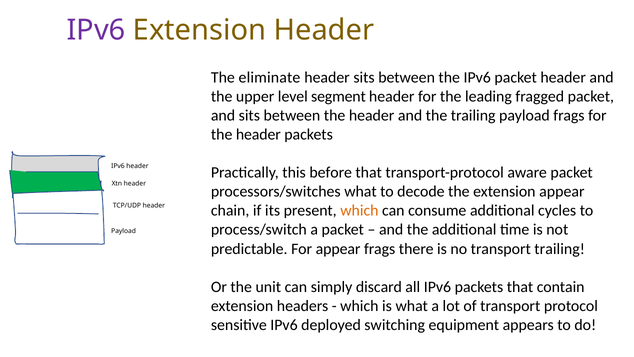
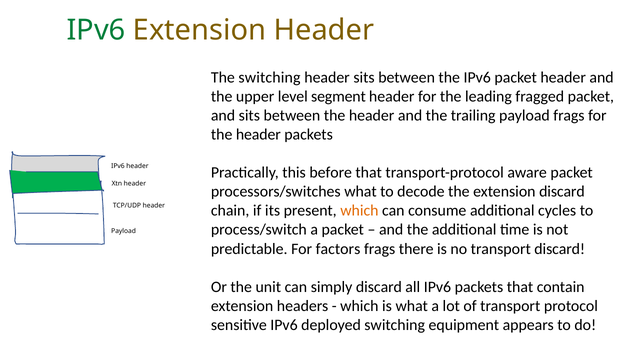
IPv6 at (96, 30) colour: purple -> green
The eliminate: eliminate -> switching
extension appear: appear -> discard
For appear: appear -> factors
transport trailing: trailing -> discard
